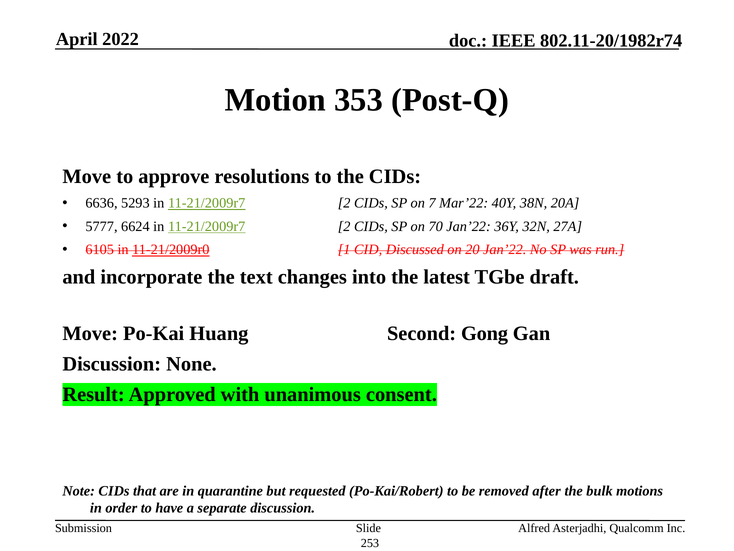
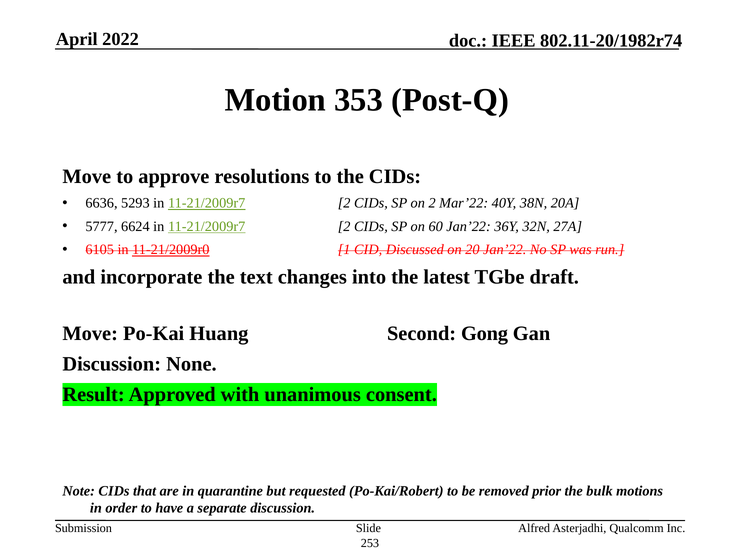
on 7: 7 -> 2
70: 70 -> 60
after: after -> prior
